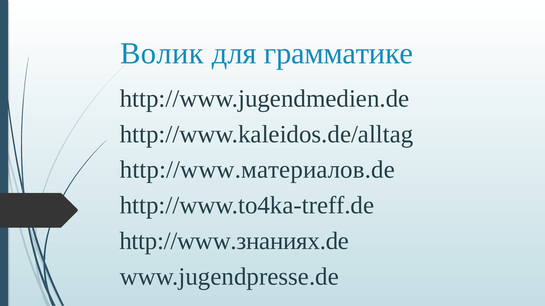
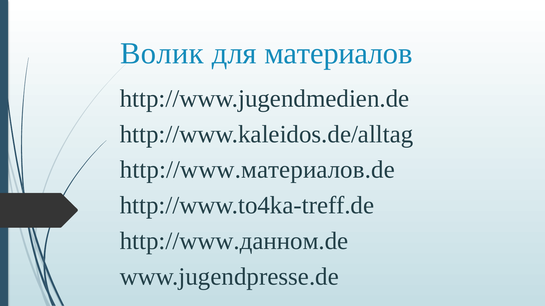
грамматике: грамматике -> материалов
http://www.знаниях.de: http://www.знаниях.de -> http://www.данном.de
